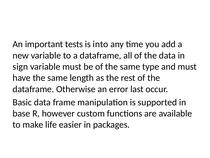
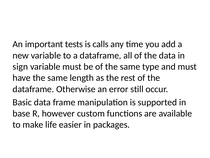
into: into -> calls
last: last -> still
